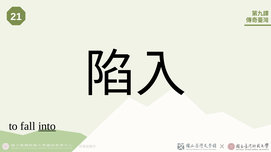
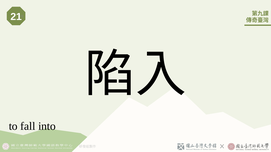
into underline: present -> none
